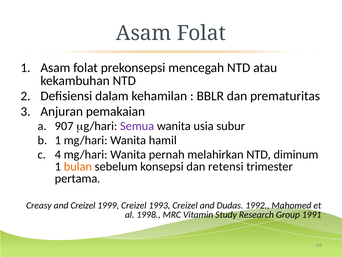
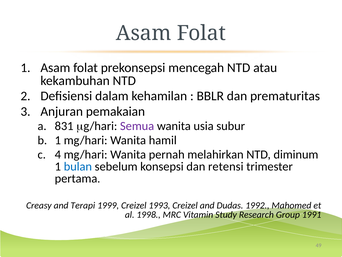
907: 907 -> 831
bulan colour: orange -> blue
and Creizel: Creizel -> Terapi
